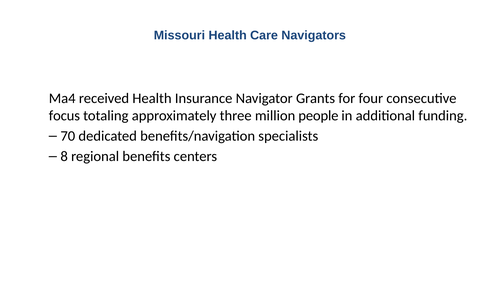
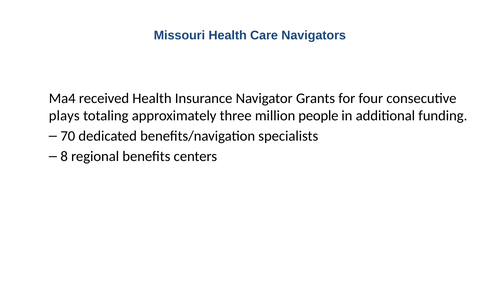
focus: focus -> plays
